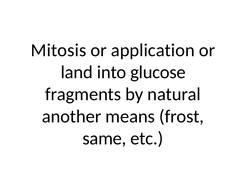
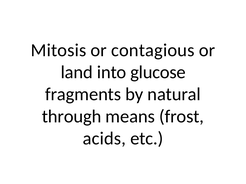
application: application -> contagious
another: another -> through
same: same -> acids
